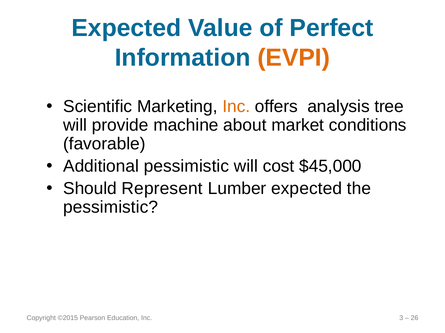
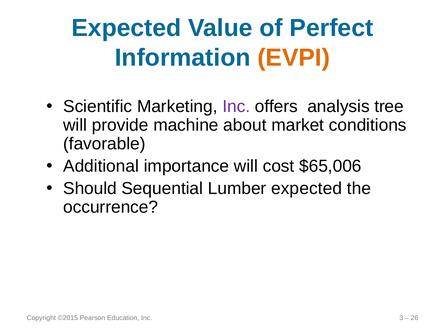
Inc at (236, 107) colour: orange -> purple
Additional pessimistic: pessimistic -> importance
$45,000: $45,000 -> $65,006
Represent: Represent -> Sequential
pessimistic at (111, 208): pessimistic -> occurrence
